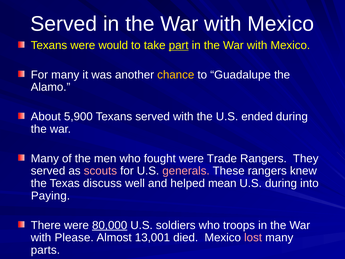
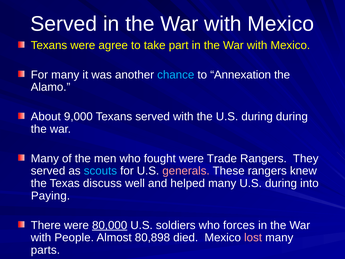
would: would -> agree
part underline: present -> none
chance colour: yellow -> light blue
Guadalupe: Guadalupe -> Annexation
5,900: 5,900 -> 9,000
the U.S ended: ended -> during
scouts colour: pink -> light blue
helped mean: mean -> many
troops: troops -> forces
Please: Please -> People
13,001: 13,001 -> 80,898
